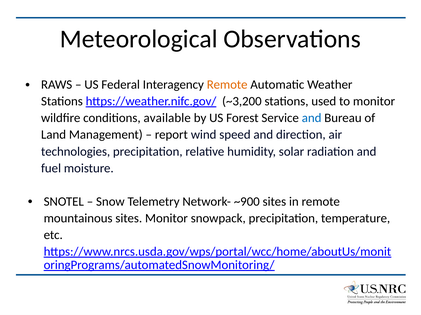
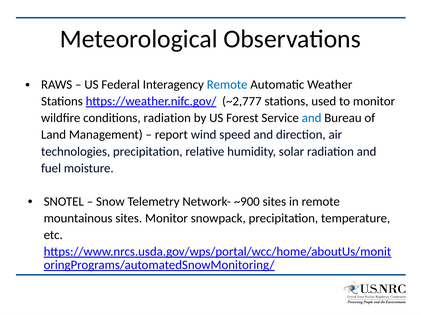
Remote at (227, 85) colour: orange -> blue
~3,200: ~3,200 -> ~2,777
conditions available: available -> radiation
